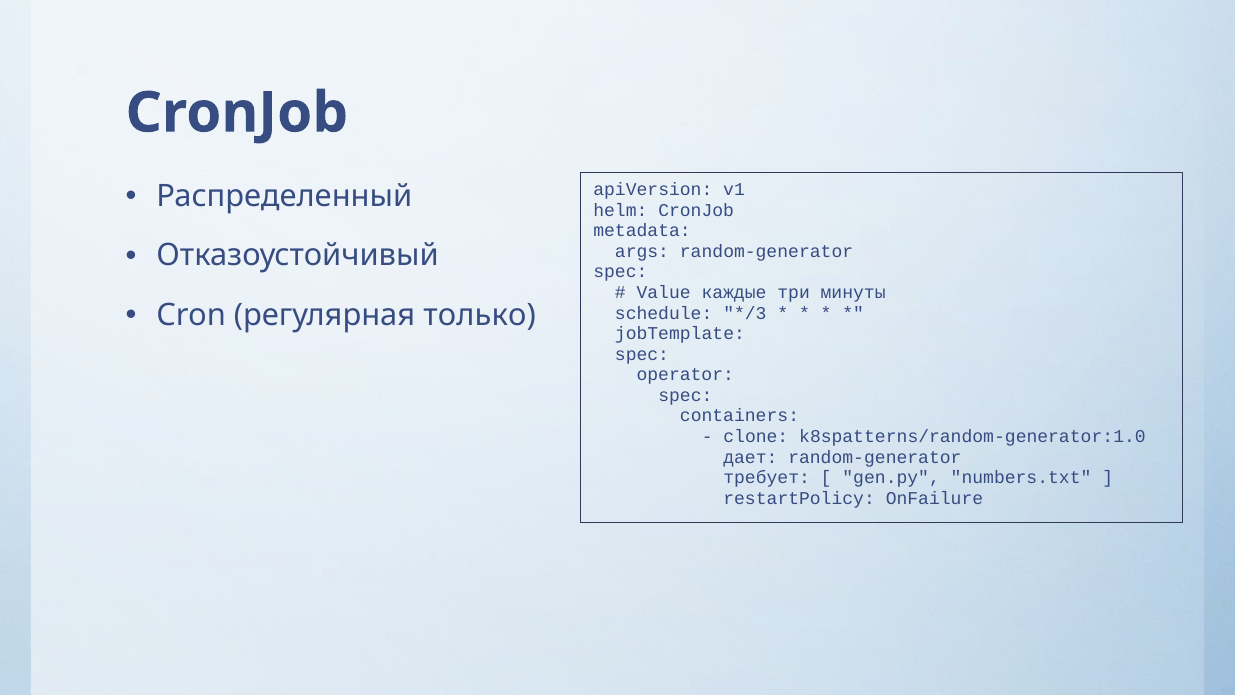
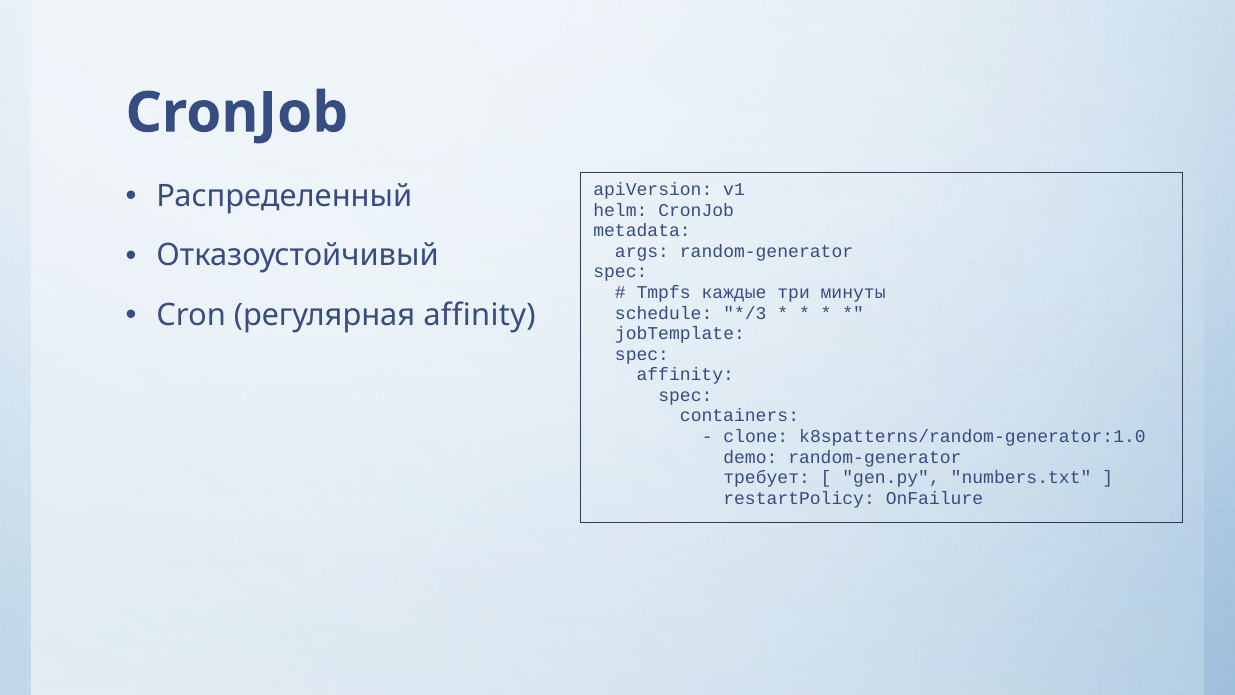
Value: Value -> Tmpfs
регулярная только: только -> affinity
operator at (685, 375): operator -> affinity
дает: дает -> demo
